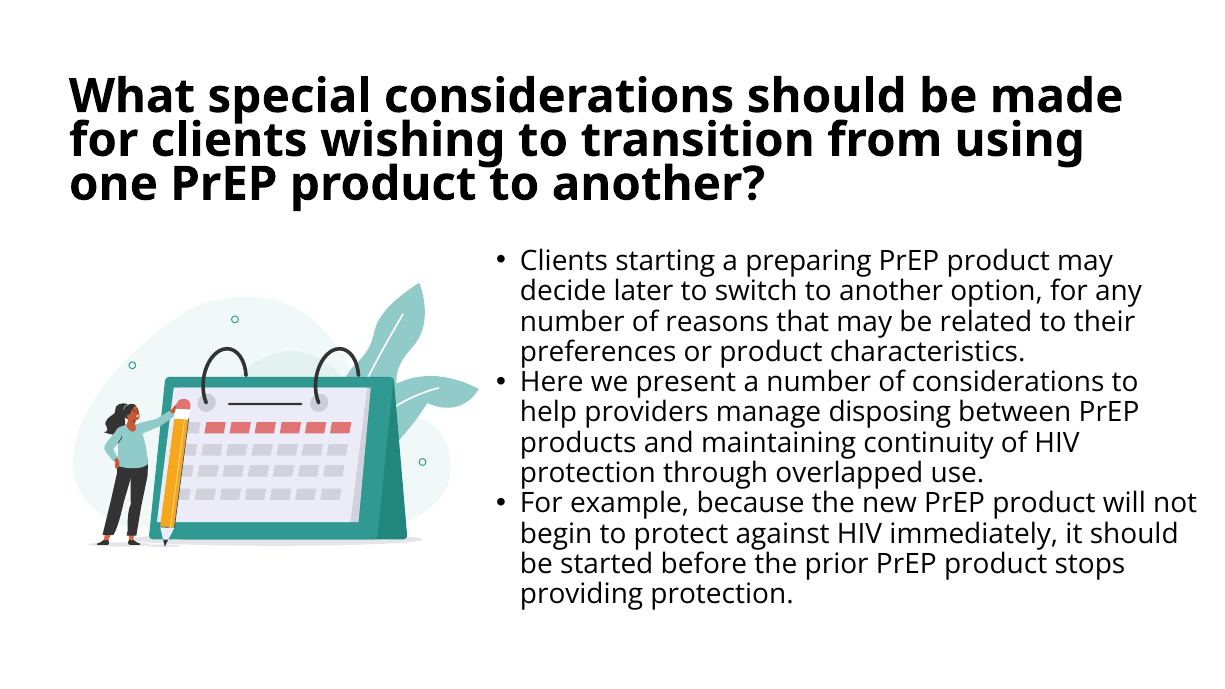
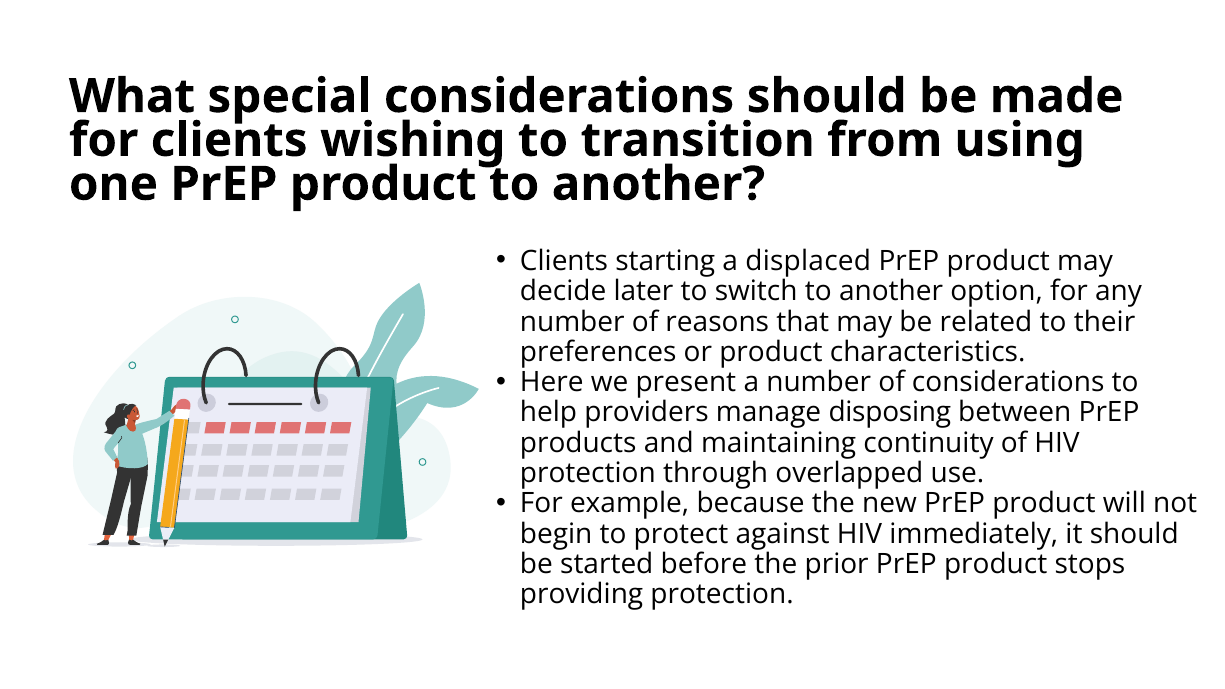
preparing: preparing -> displaced
